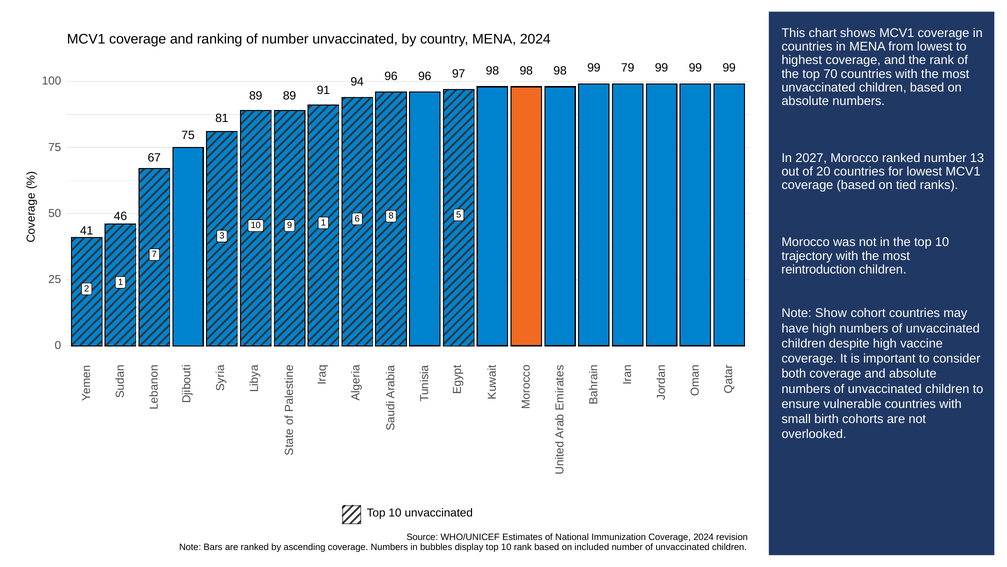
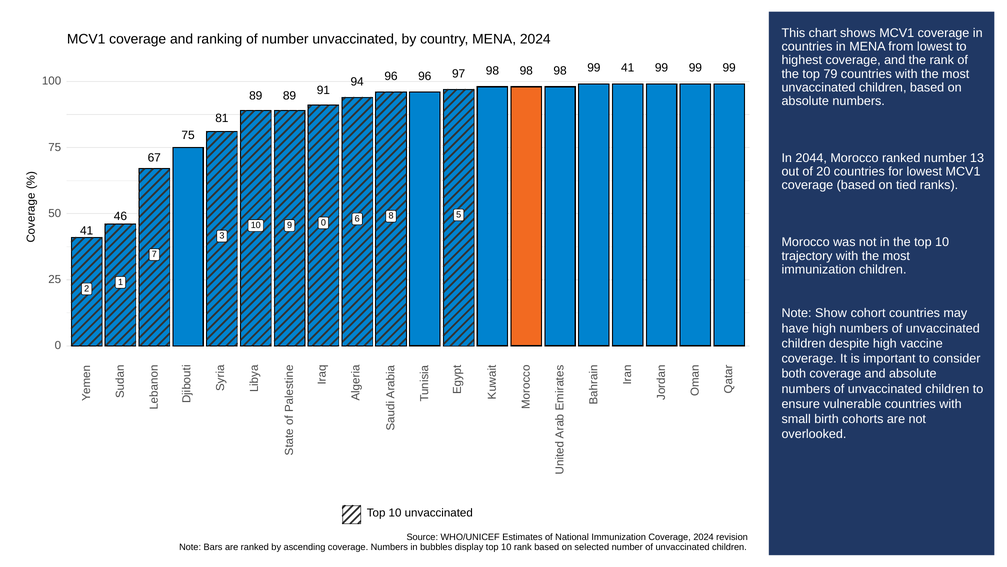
98 79: 79 -> 41
70: 70 -> 79
2027: 2027 -> 2044
10 1: 1 -> 0
reintroduction at (819, 269): reintroduction -> immunization
included: included -> selected
